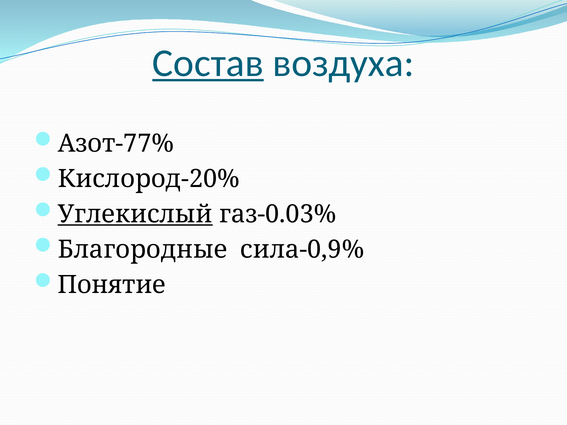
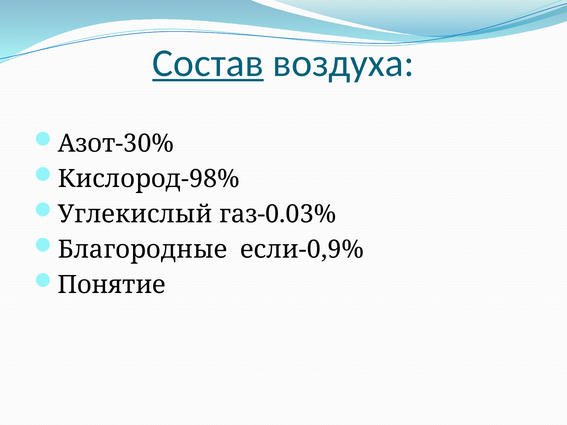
Азот-77%: Азот-77% -> Азот-30%
Кислород-20%: Кислород-20% -> Кислород-98%
Углекислый underline: present -> none
сила-0,9%: сила-0,9% -> если-0,9%
